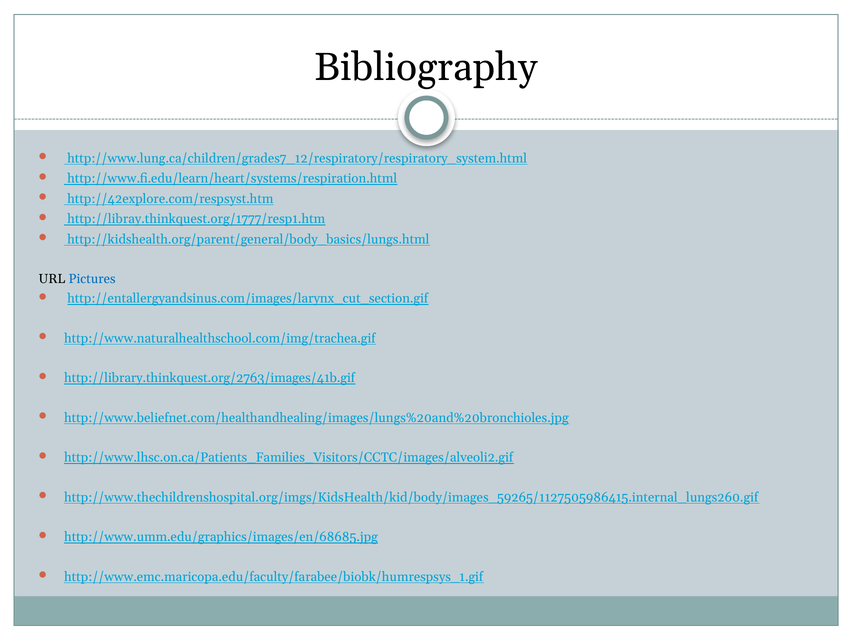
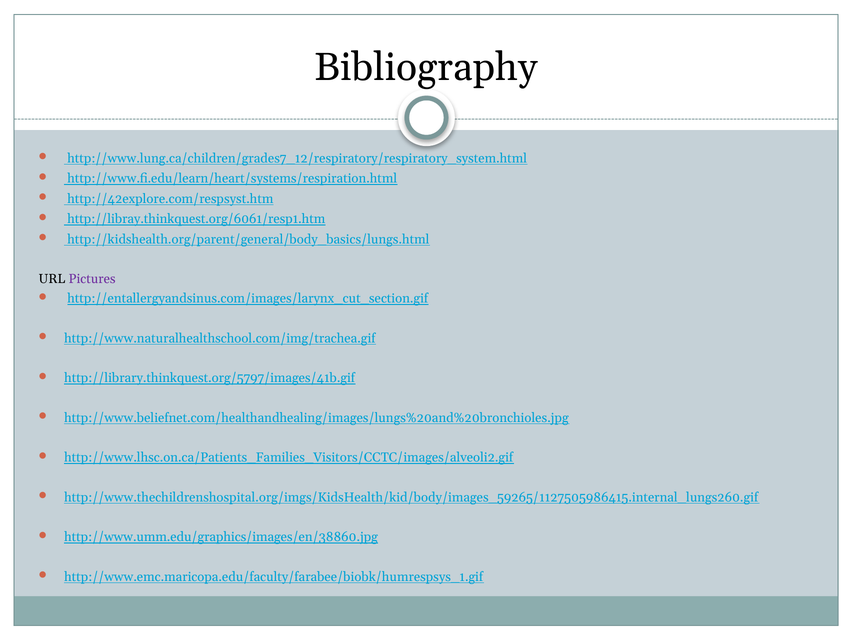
http://libray.thinkquest.org/1777/resp1.htm: http://libray.thinkquest.org/1777/resp1.htm -> http://libray.thinkquest.org/6061/resp1.htm
Pictures colour: blue -> purple
http://library.thinkquest.org/2763/images/41b.gif: http://library.thinkquest.org/2763/images/41b.gif -> http://library.thinkquest.org/5797/images/41b.gif
http://www.umm.edu/graphics/images/en/68685.jpg: http://www.umm.edu/graphics/images/en/68685.jpg -> http://www.umm.edu/graphics/images/en/38860.jpg
